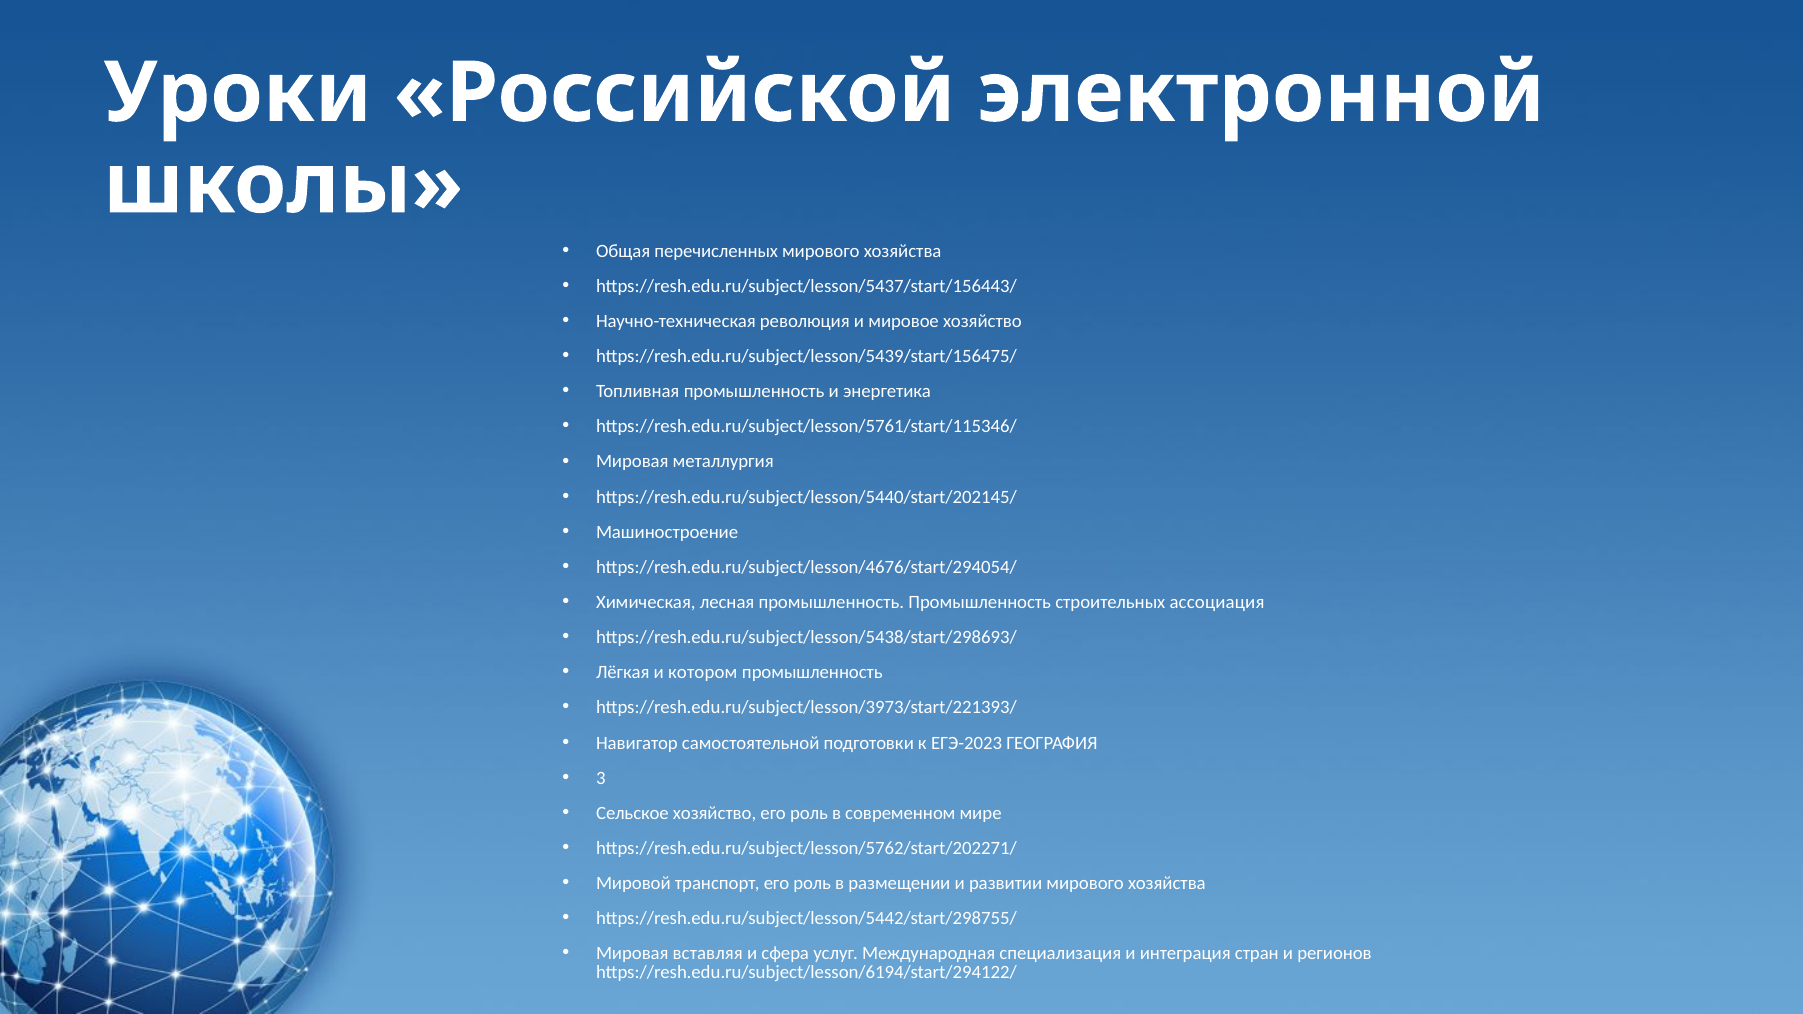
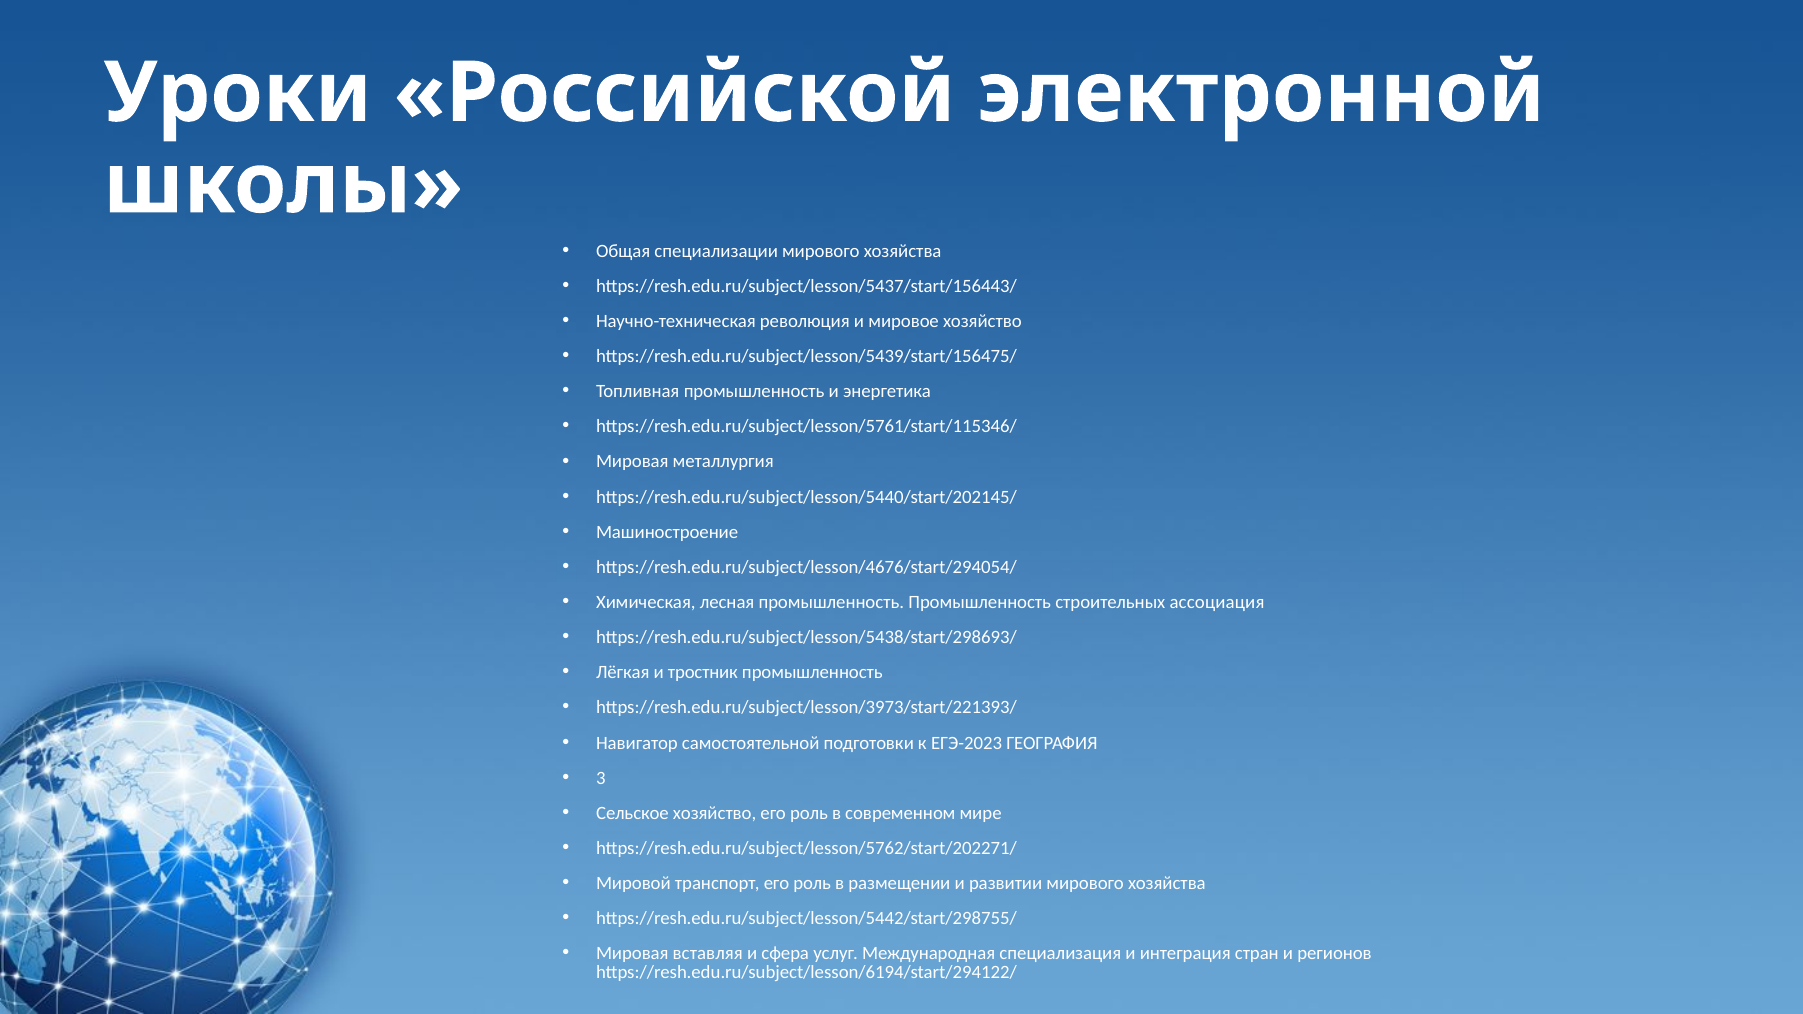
перечисленных: перечисленных -> специализации
котором: котором -> тростник
